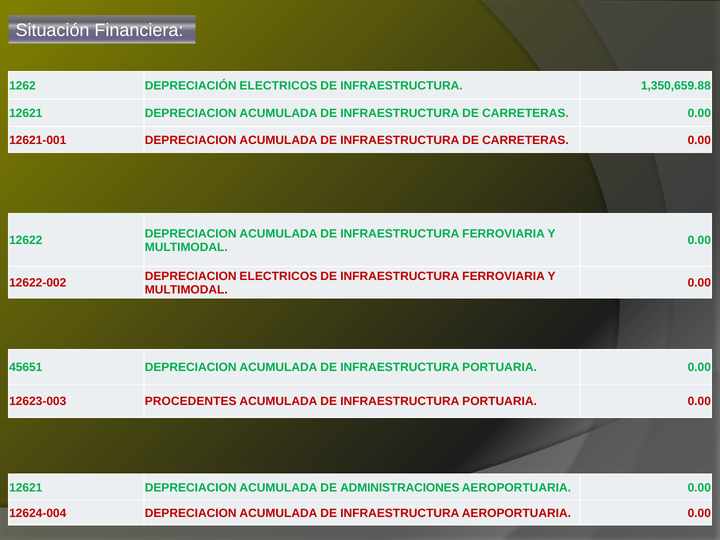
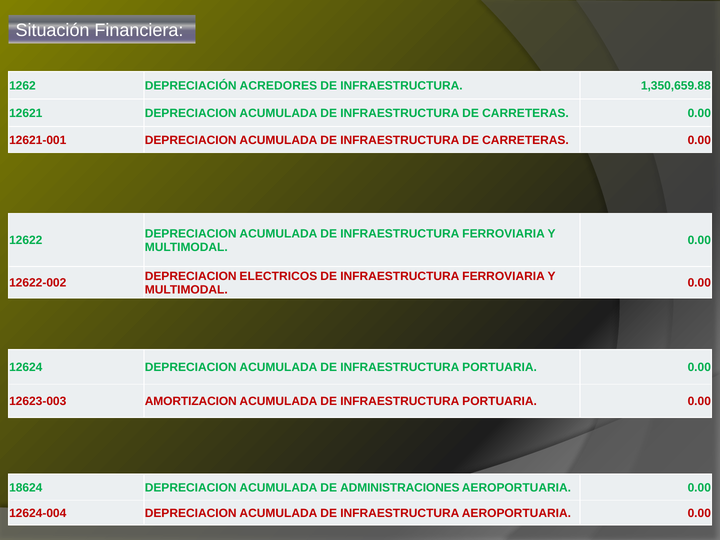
DEPRECIACIÓN ELECTRICOS: ELECTRICOS -> ACREDORES
45651: 45651 -> 12624
PROCEDENTES: PROCEDENTES -> AMORTIZACION
12621 at (26, 488): 12621 -> 18624
